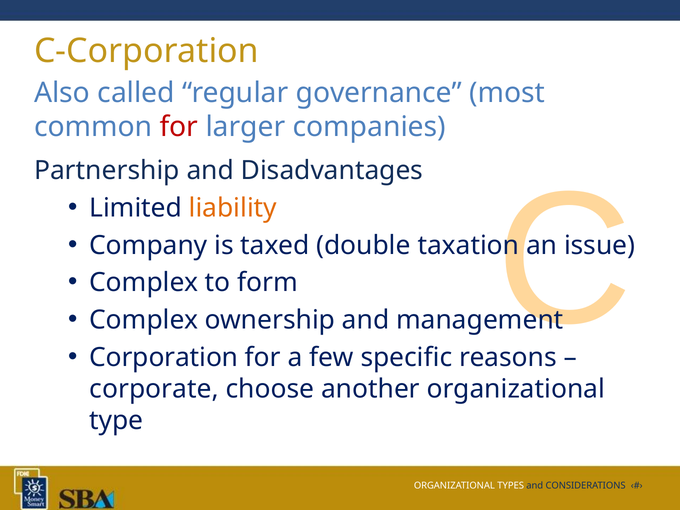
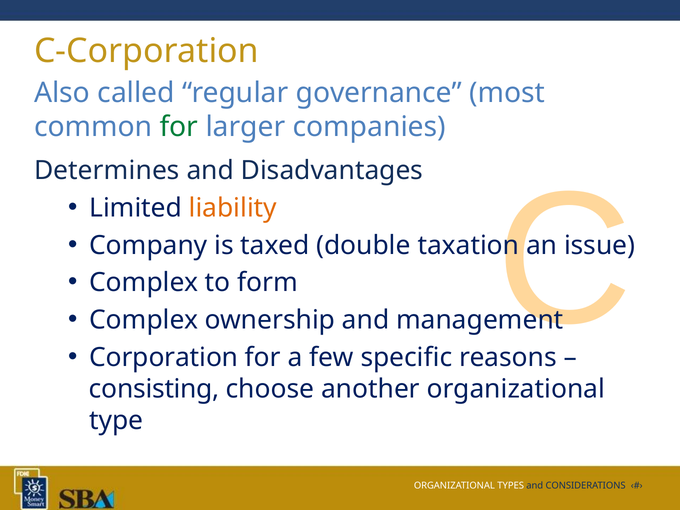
for at (179, 127) colour: red -> green
Partnership: Partnership -> Determines
corporate: corporate -> consisting
